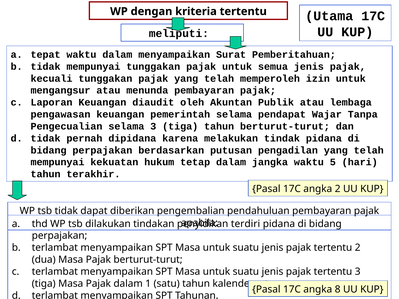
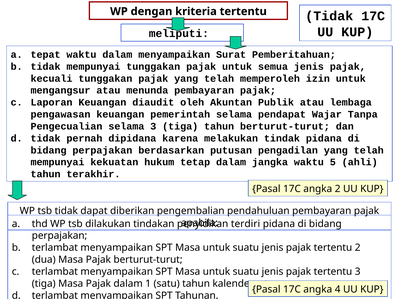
Utama at (329, 16): Utama -> Tidak
hari: hari -> ahli
8: 8 -> 4
